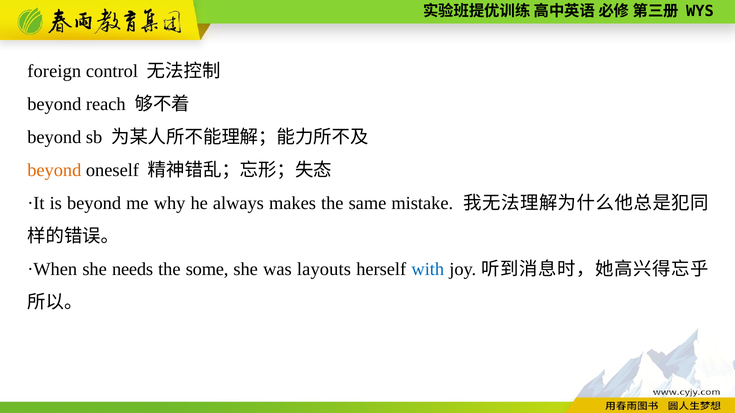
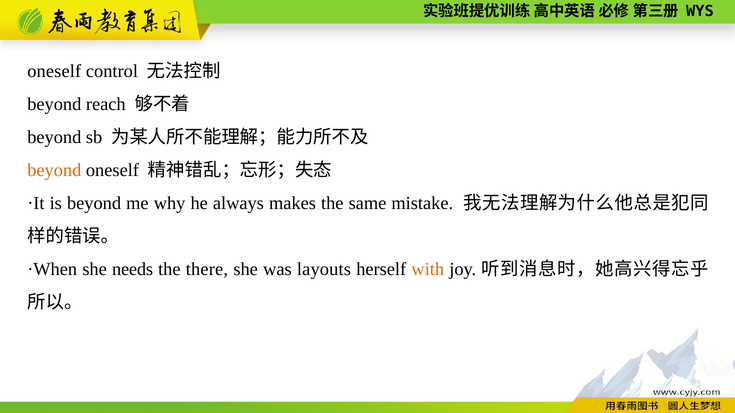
foreign at (54, 71): foreign -> oneself
some: some -> there
with colour: blue -> orange
